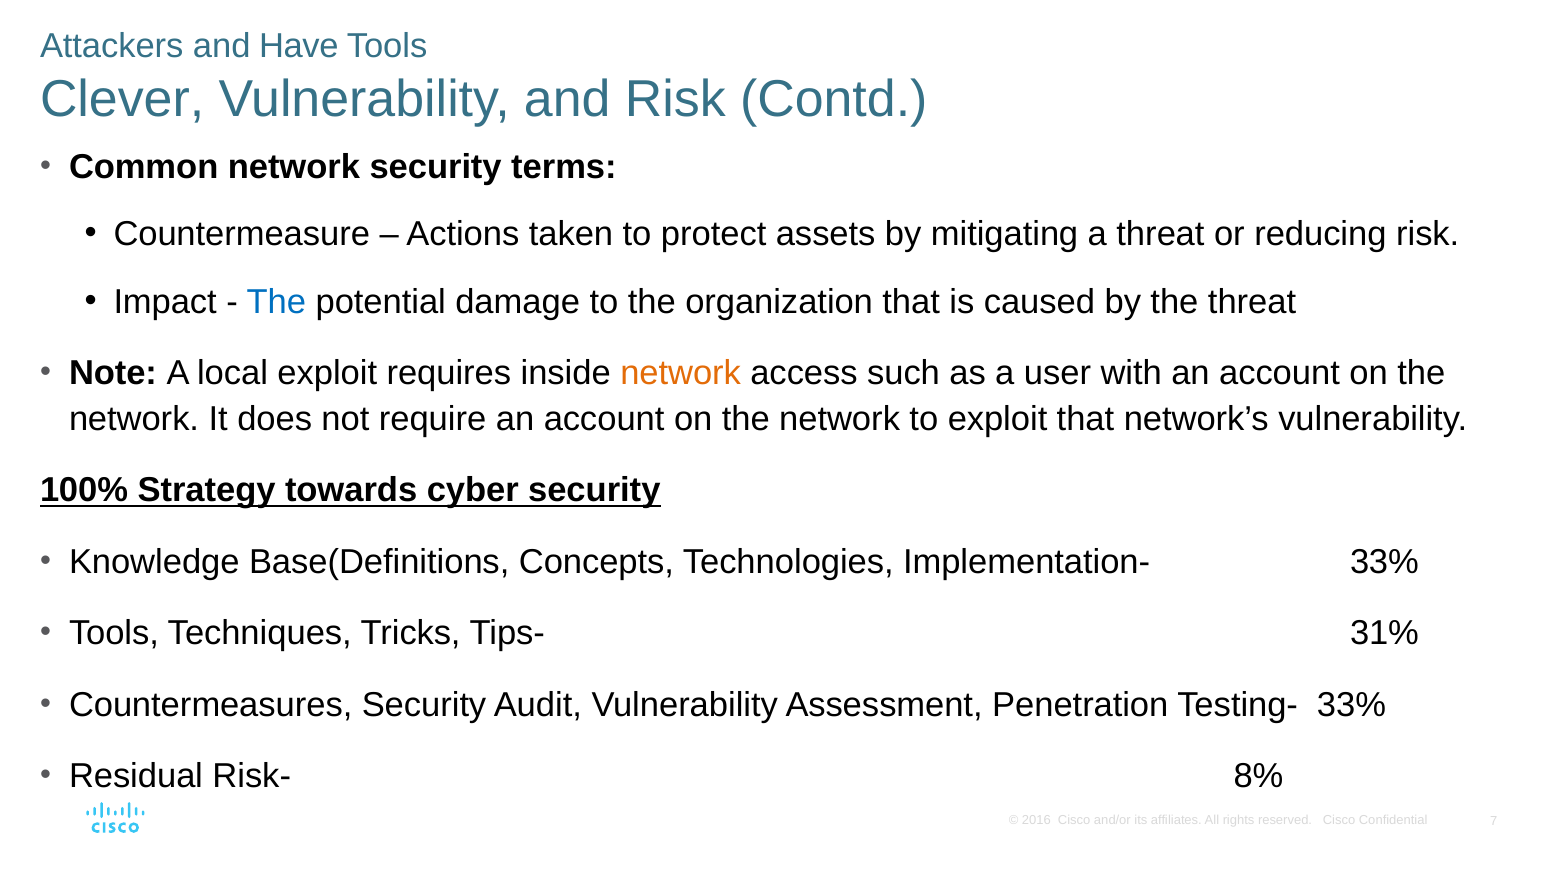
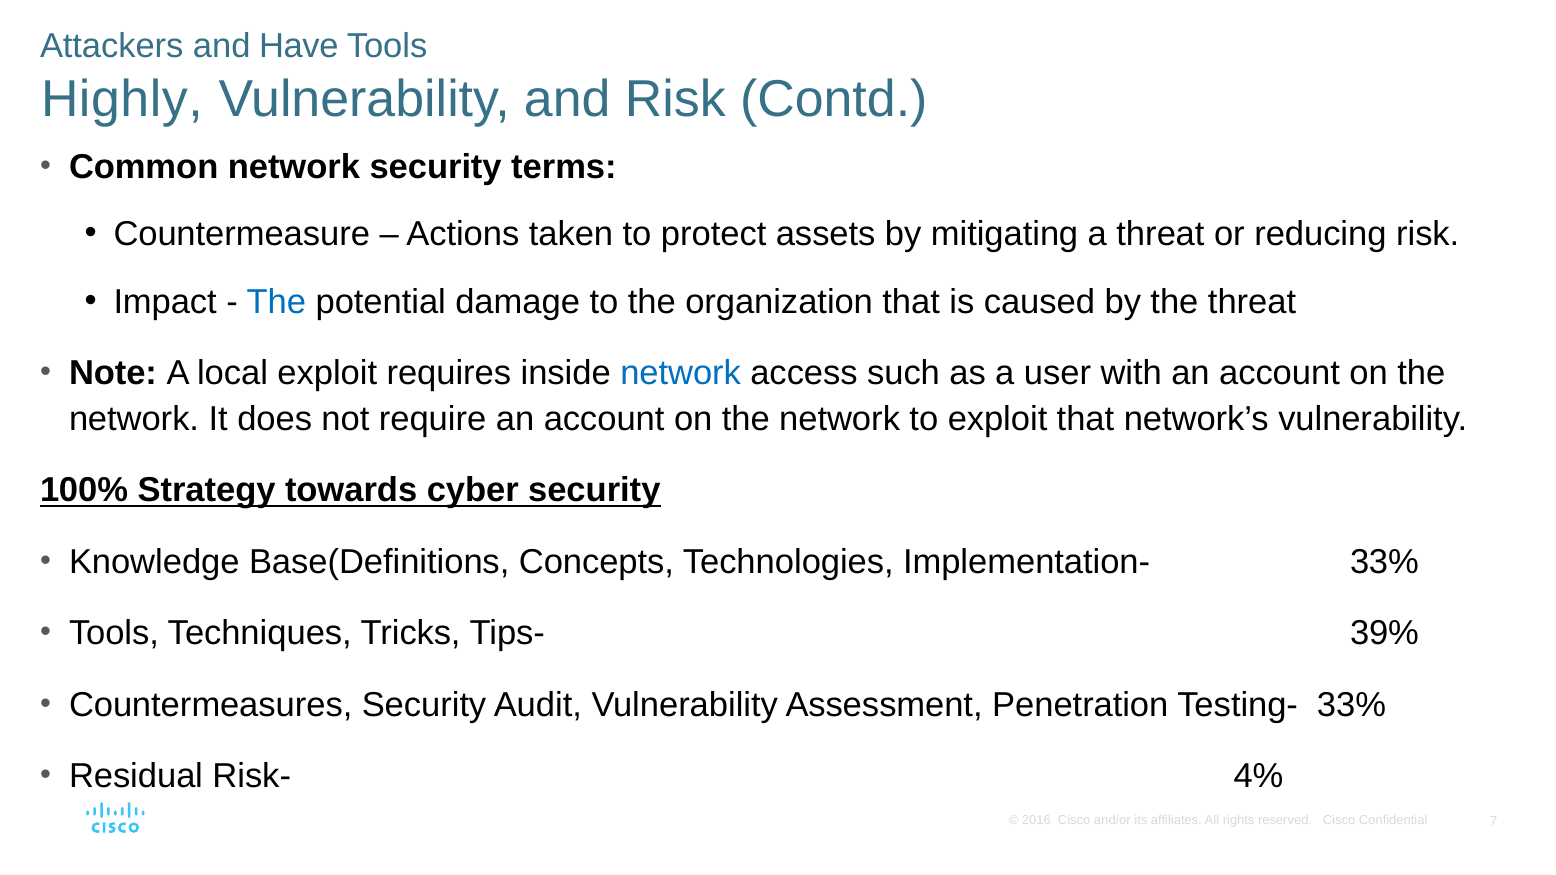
Clever: Clever -> Highly
network at (681, 373) colour: orange -> blue
31%: 31% -> 39%
8%: 8% -> 4%
